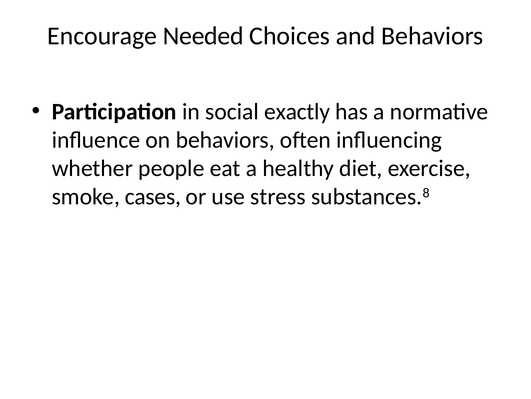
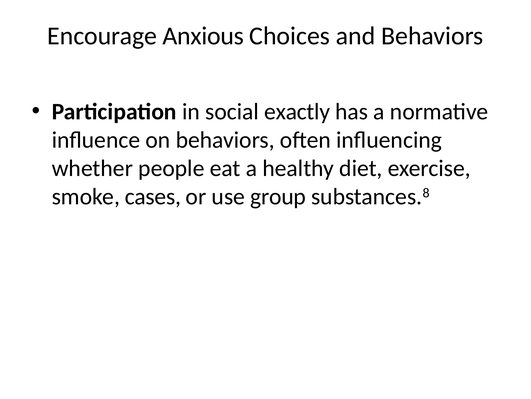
Needed: Needed -> Anxious
stress: stress -> group
